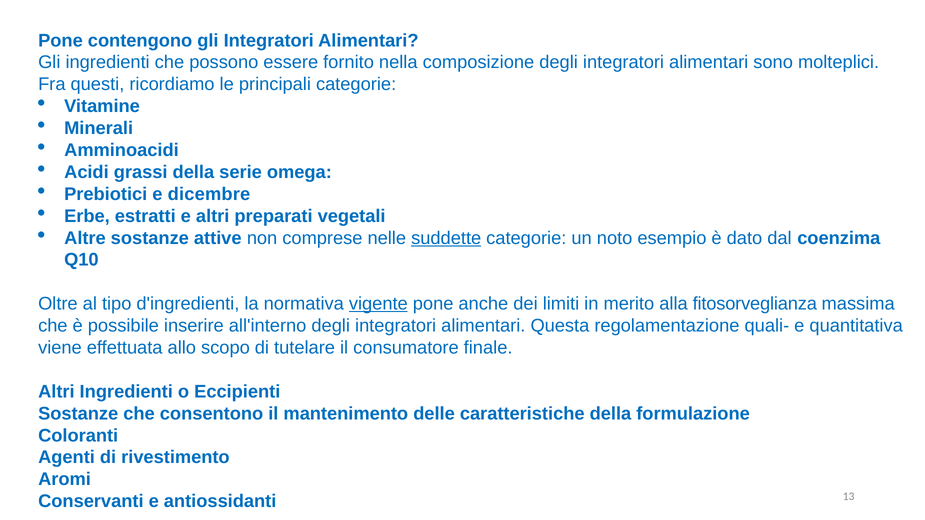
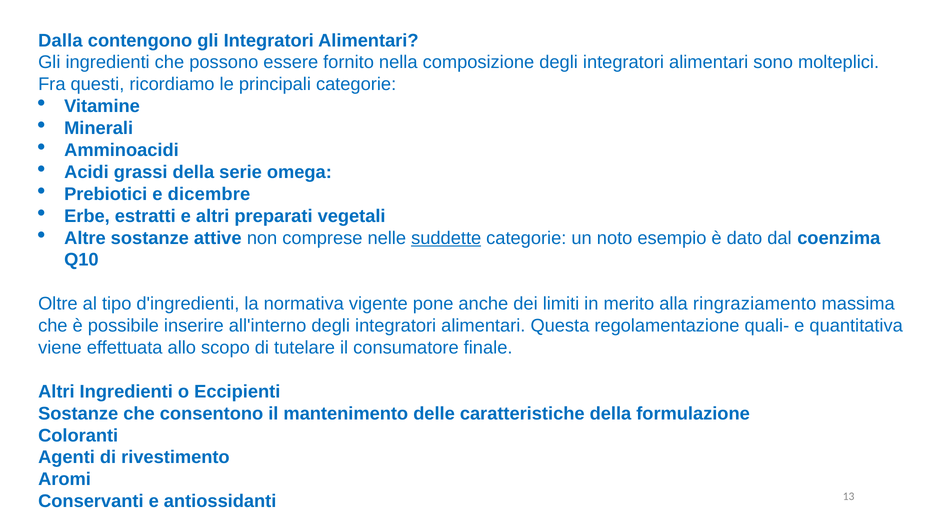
Pone at (60, 41): Pone -> Dalla
vigente underline: present -> none
fitosorveglianza: fitosorveglianza -> ringraziamento
